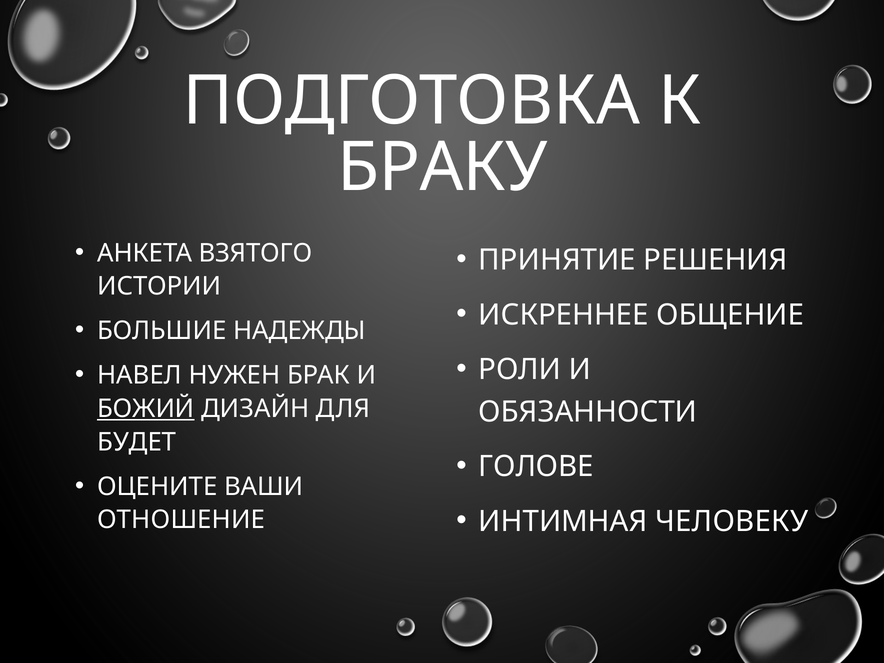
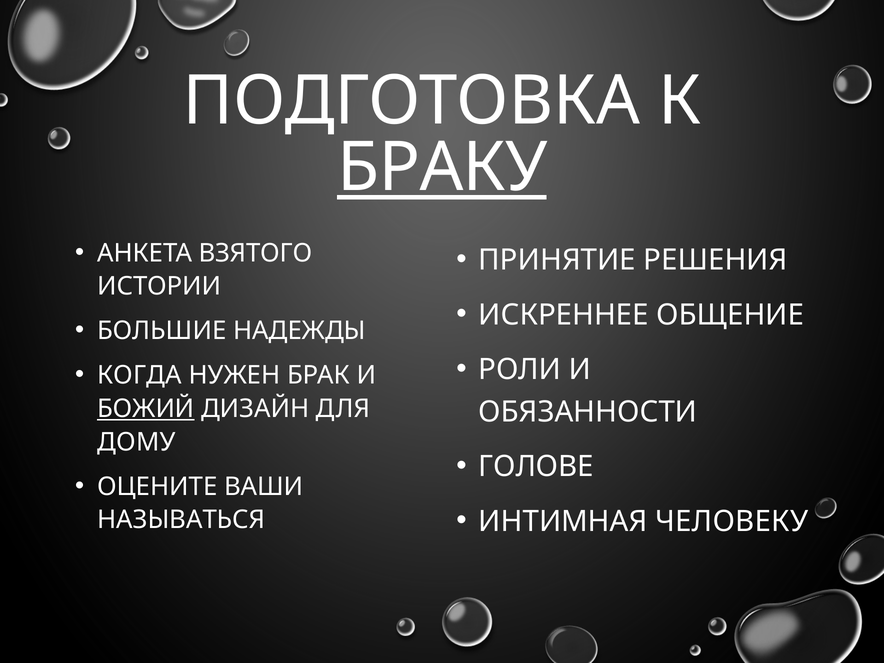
БРАКУ underline: none -> present
НАВЕЛ: НАВЕЛ -> КОГДА
БУДЕТ: БУДЕТ -> ДОМУ
ОТНОШЕНИЕ: ОТНОШЕНИЕ -> НАЗЫВАТЬСЯ
